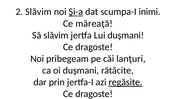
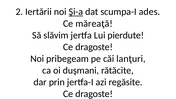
2 Slăvim: Slăvim -> Iertării
inimi: inimi -> ades
Lui duşmani: duşmani -> pierdute
regăsite underline: present -> none
